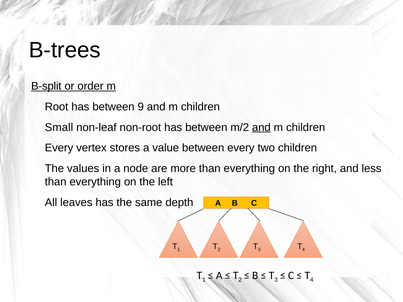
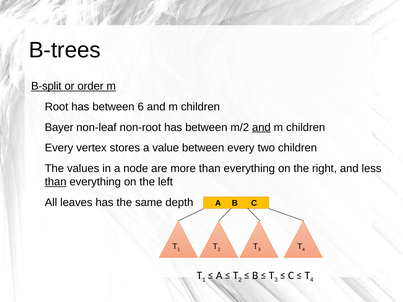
9: 9 -> 6
Small: Small -> Bayer
than at (56, 182) underline: none -> present
